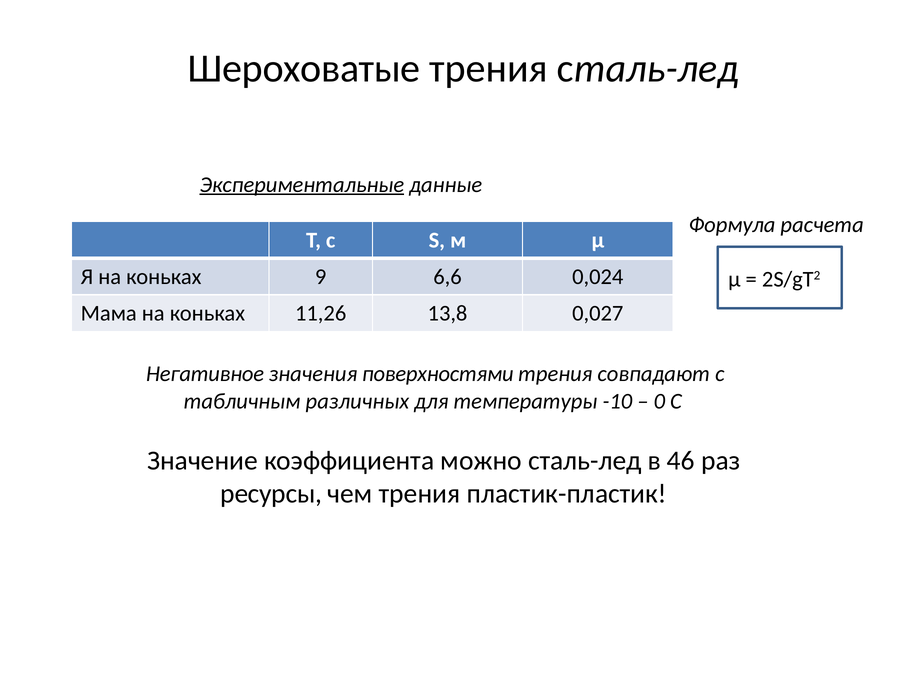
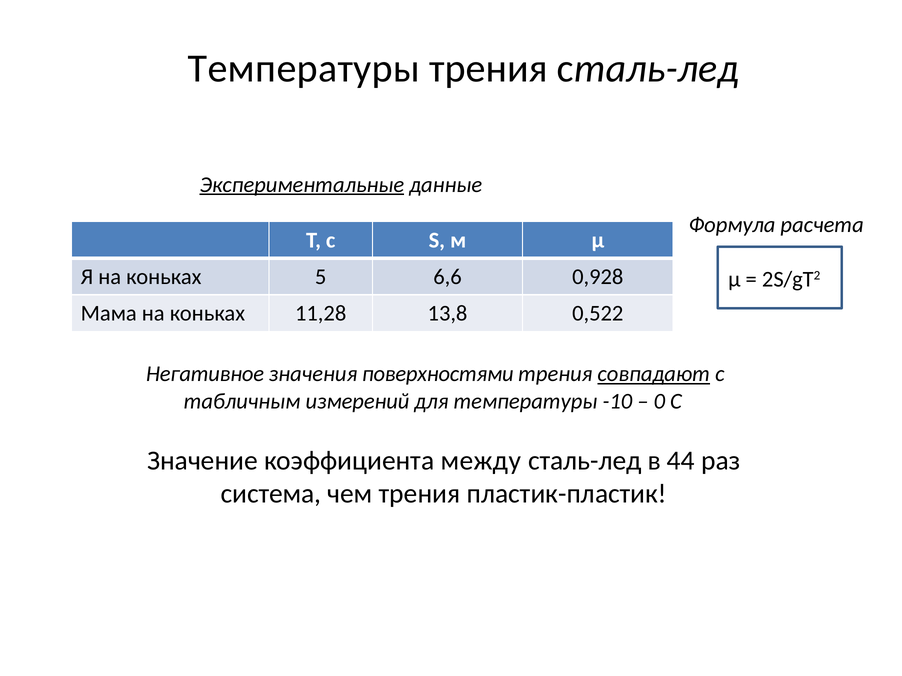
Шероховатые at (304, 68): Шероховатые -> Температуры
9: 9 -> 5
0,024: 0,024 -> 0,928
11,26: 11,26 -> 11,28
0,027: 0,027 -> 0,522
совпадают underline: none -> present
различных: различных -> измерений
можно: можно -> между
46: 46 -> 44
ресурсы: ресурсы -> система
